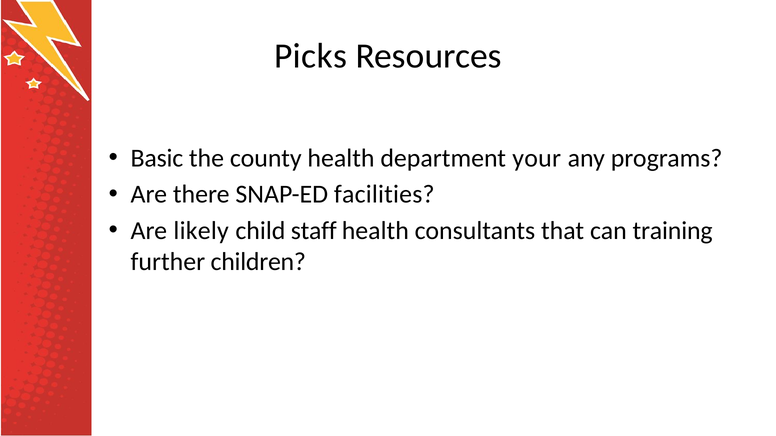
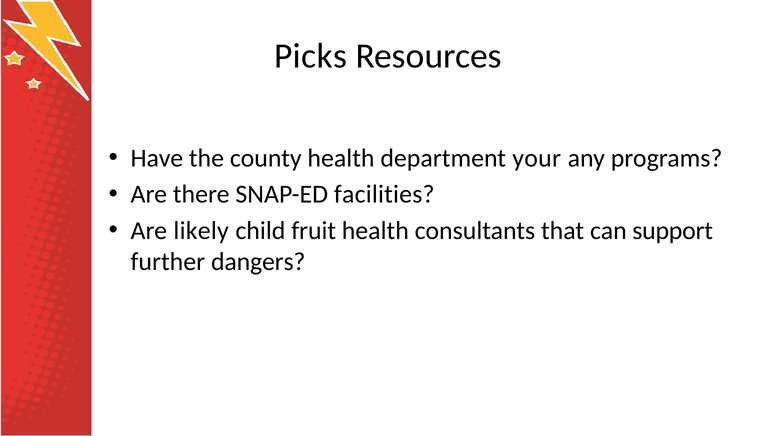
Basic: Basic -> Have
staff: staff -> fruit
training: training -> support
children: children -> dangers
